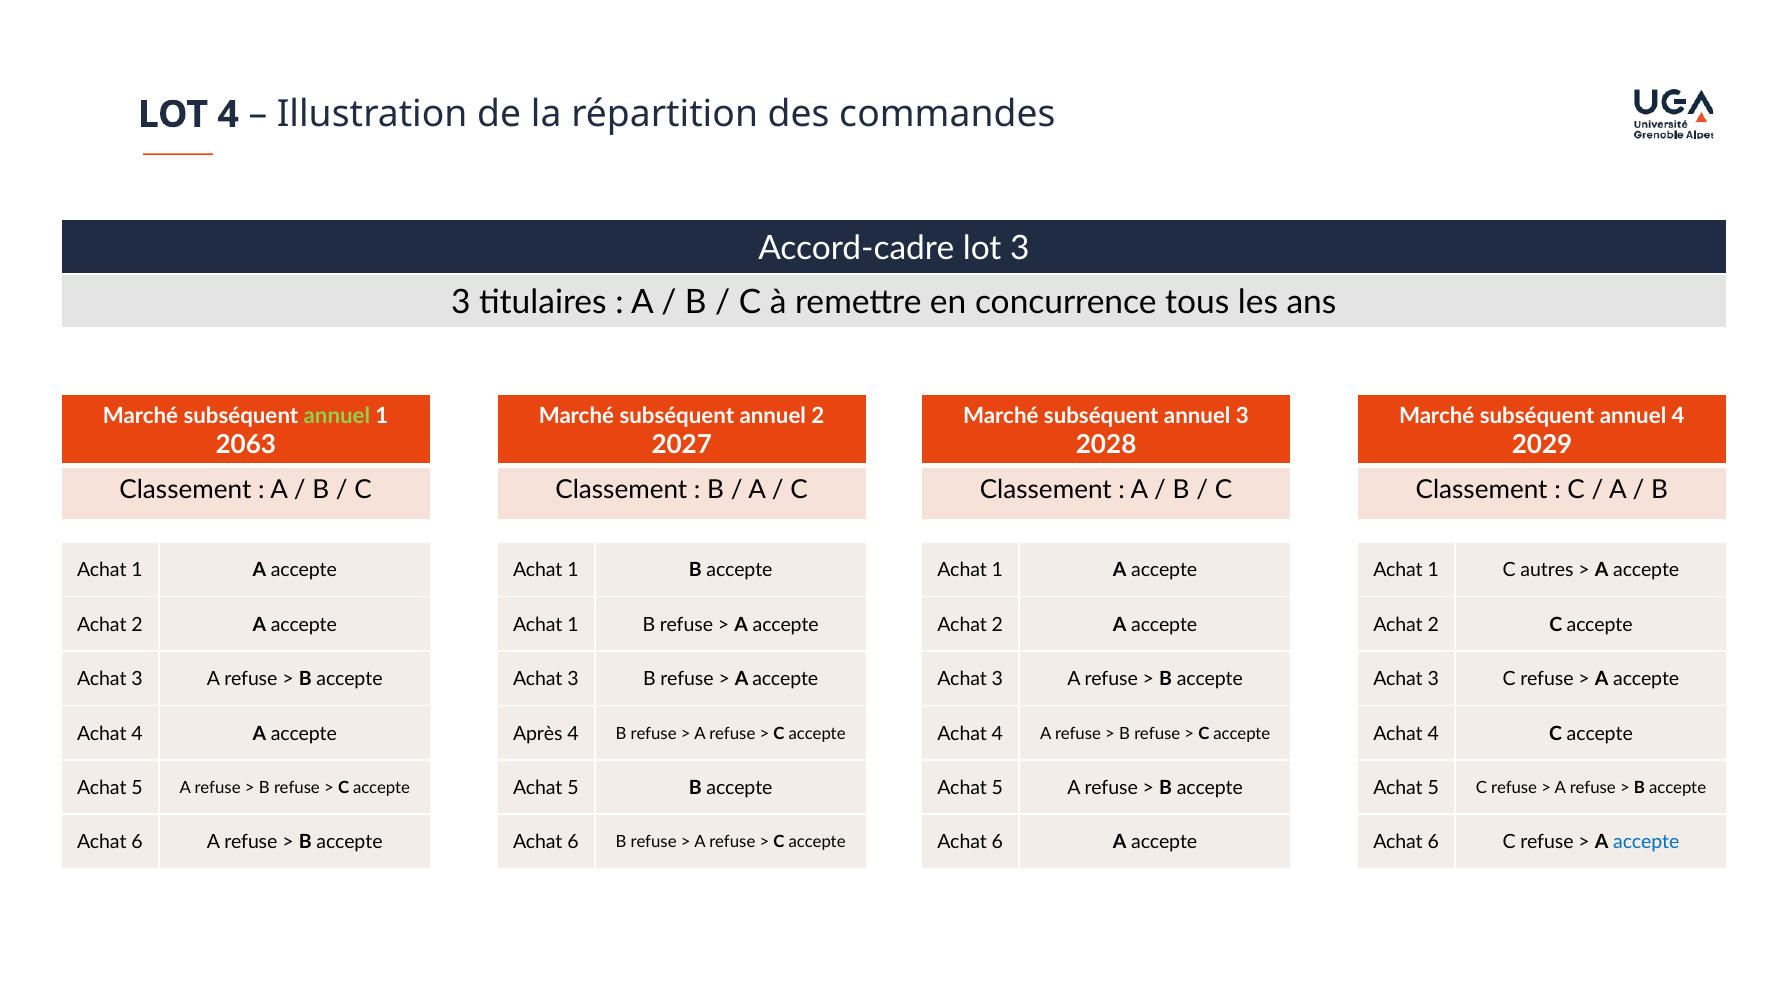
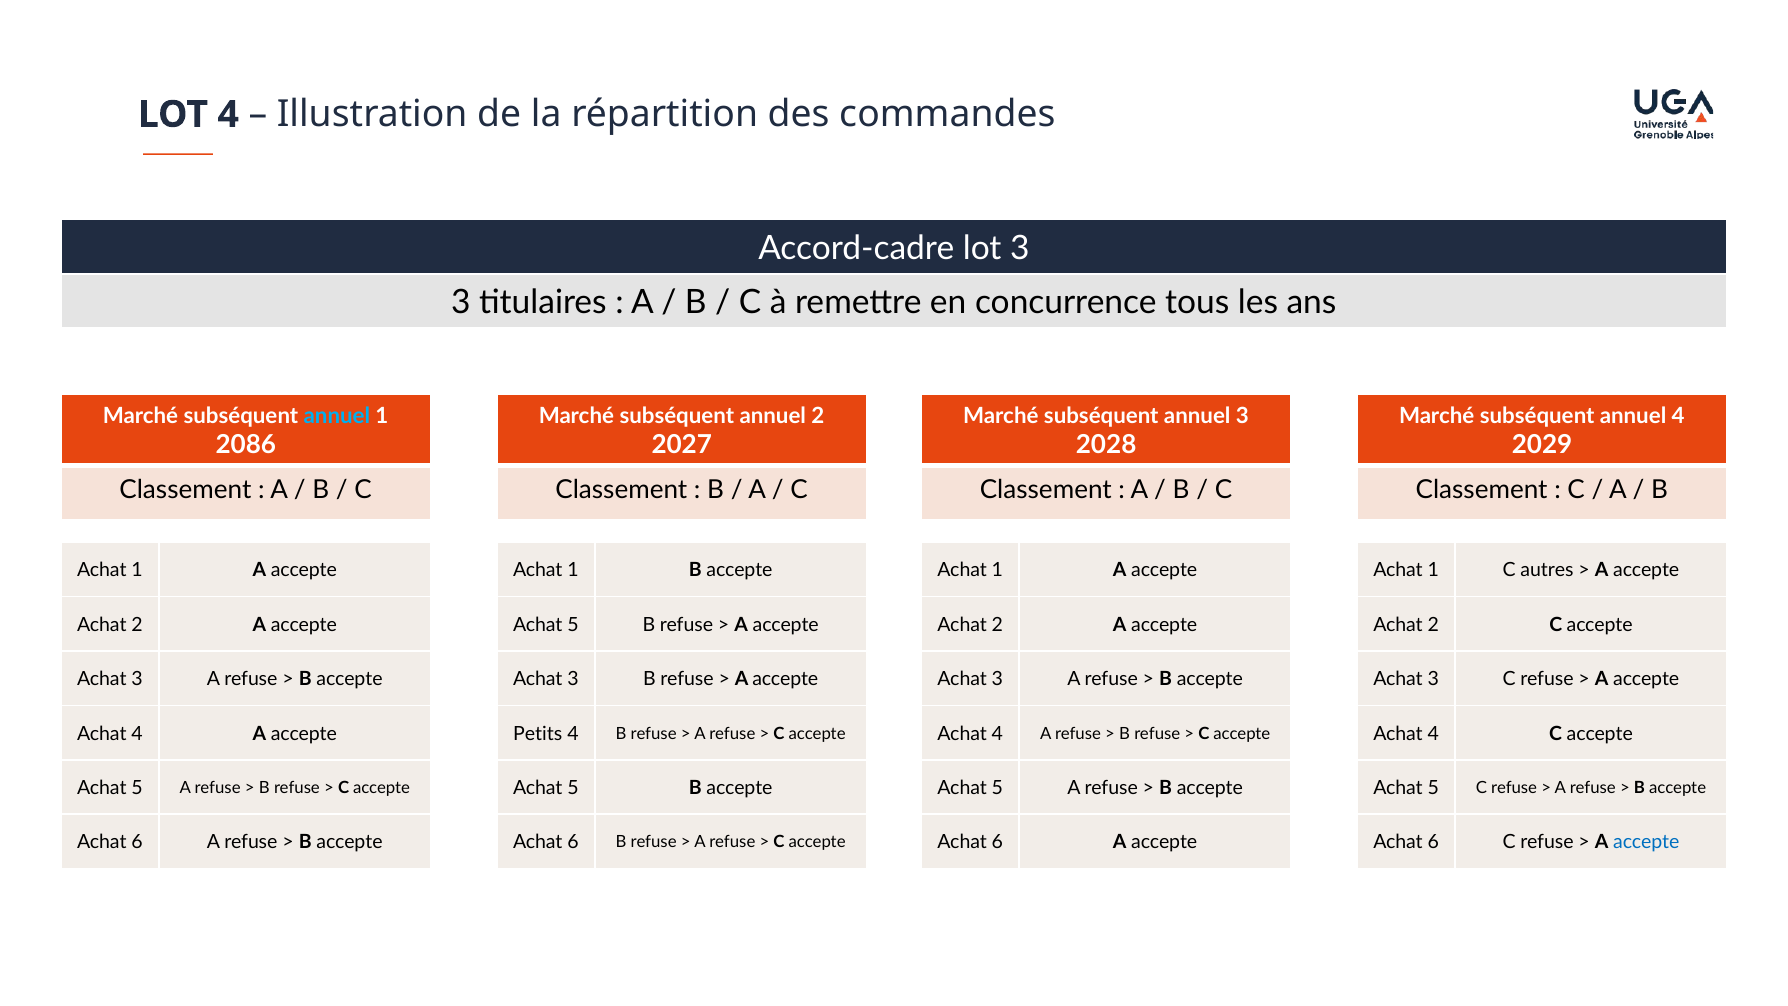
annuel at (337, 416) colour: light green -> light blue
2063: 2063 -> 2086
1 at (573, 625): 1 -> 5
Après: Après -> Petits
